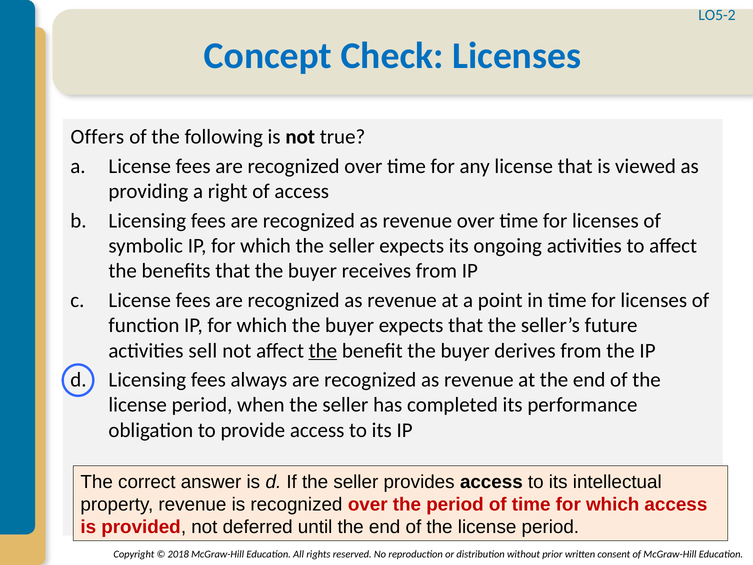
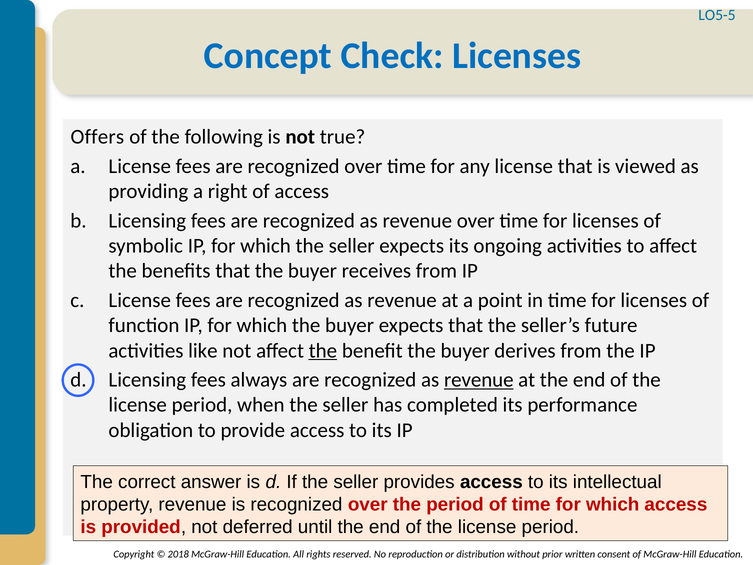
LO5-2: LO5-2 -> LO5-5
sell: sell -> like
revenue at (479, 380) underline: none -> present
